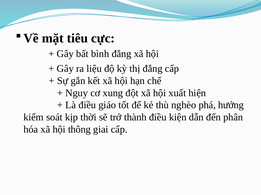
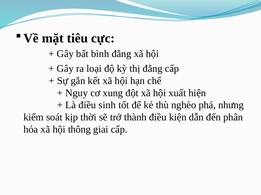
liệu: liệu -> loại
giáo: giáo -> sinh
hưởng: hưởng -> nhưng
